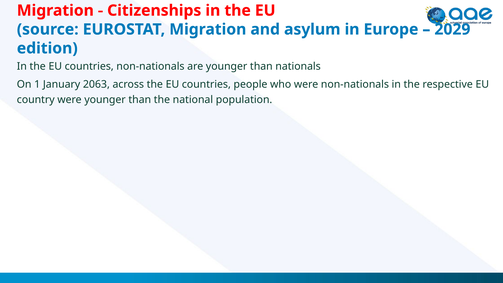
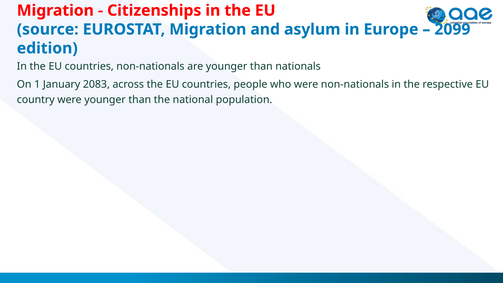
2029: 2029 -> 2099
2063: 2063 -> 2083
